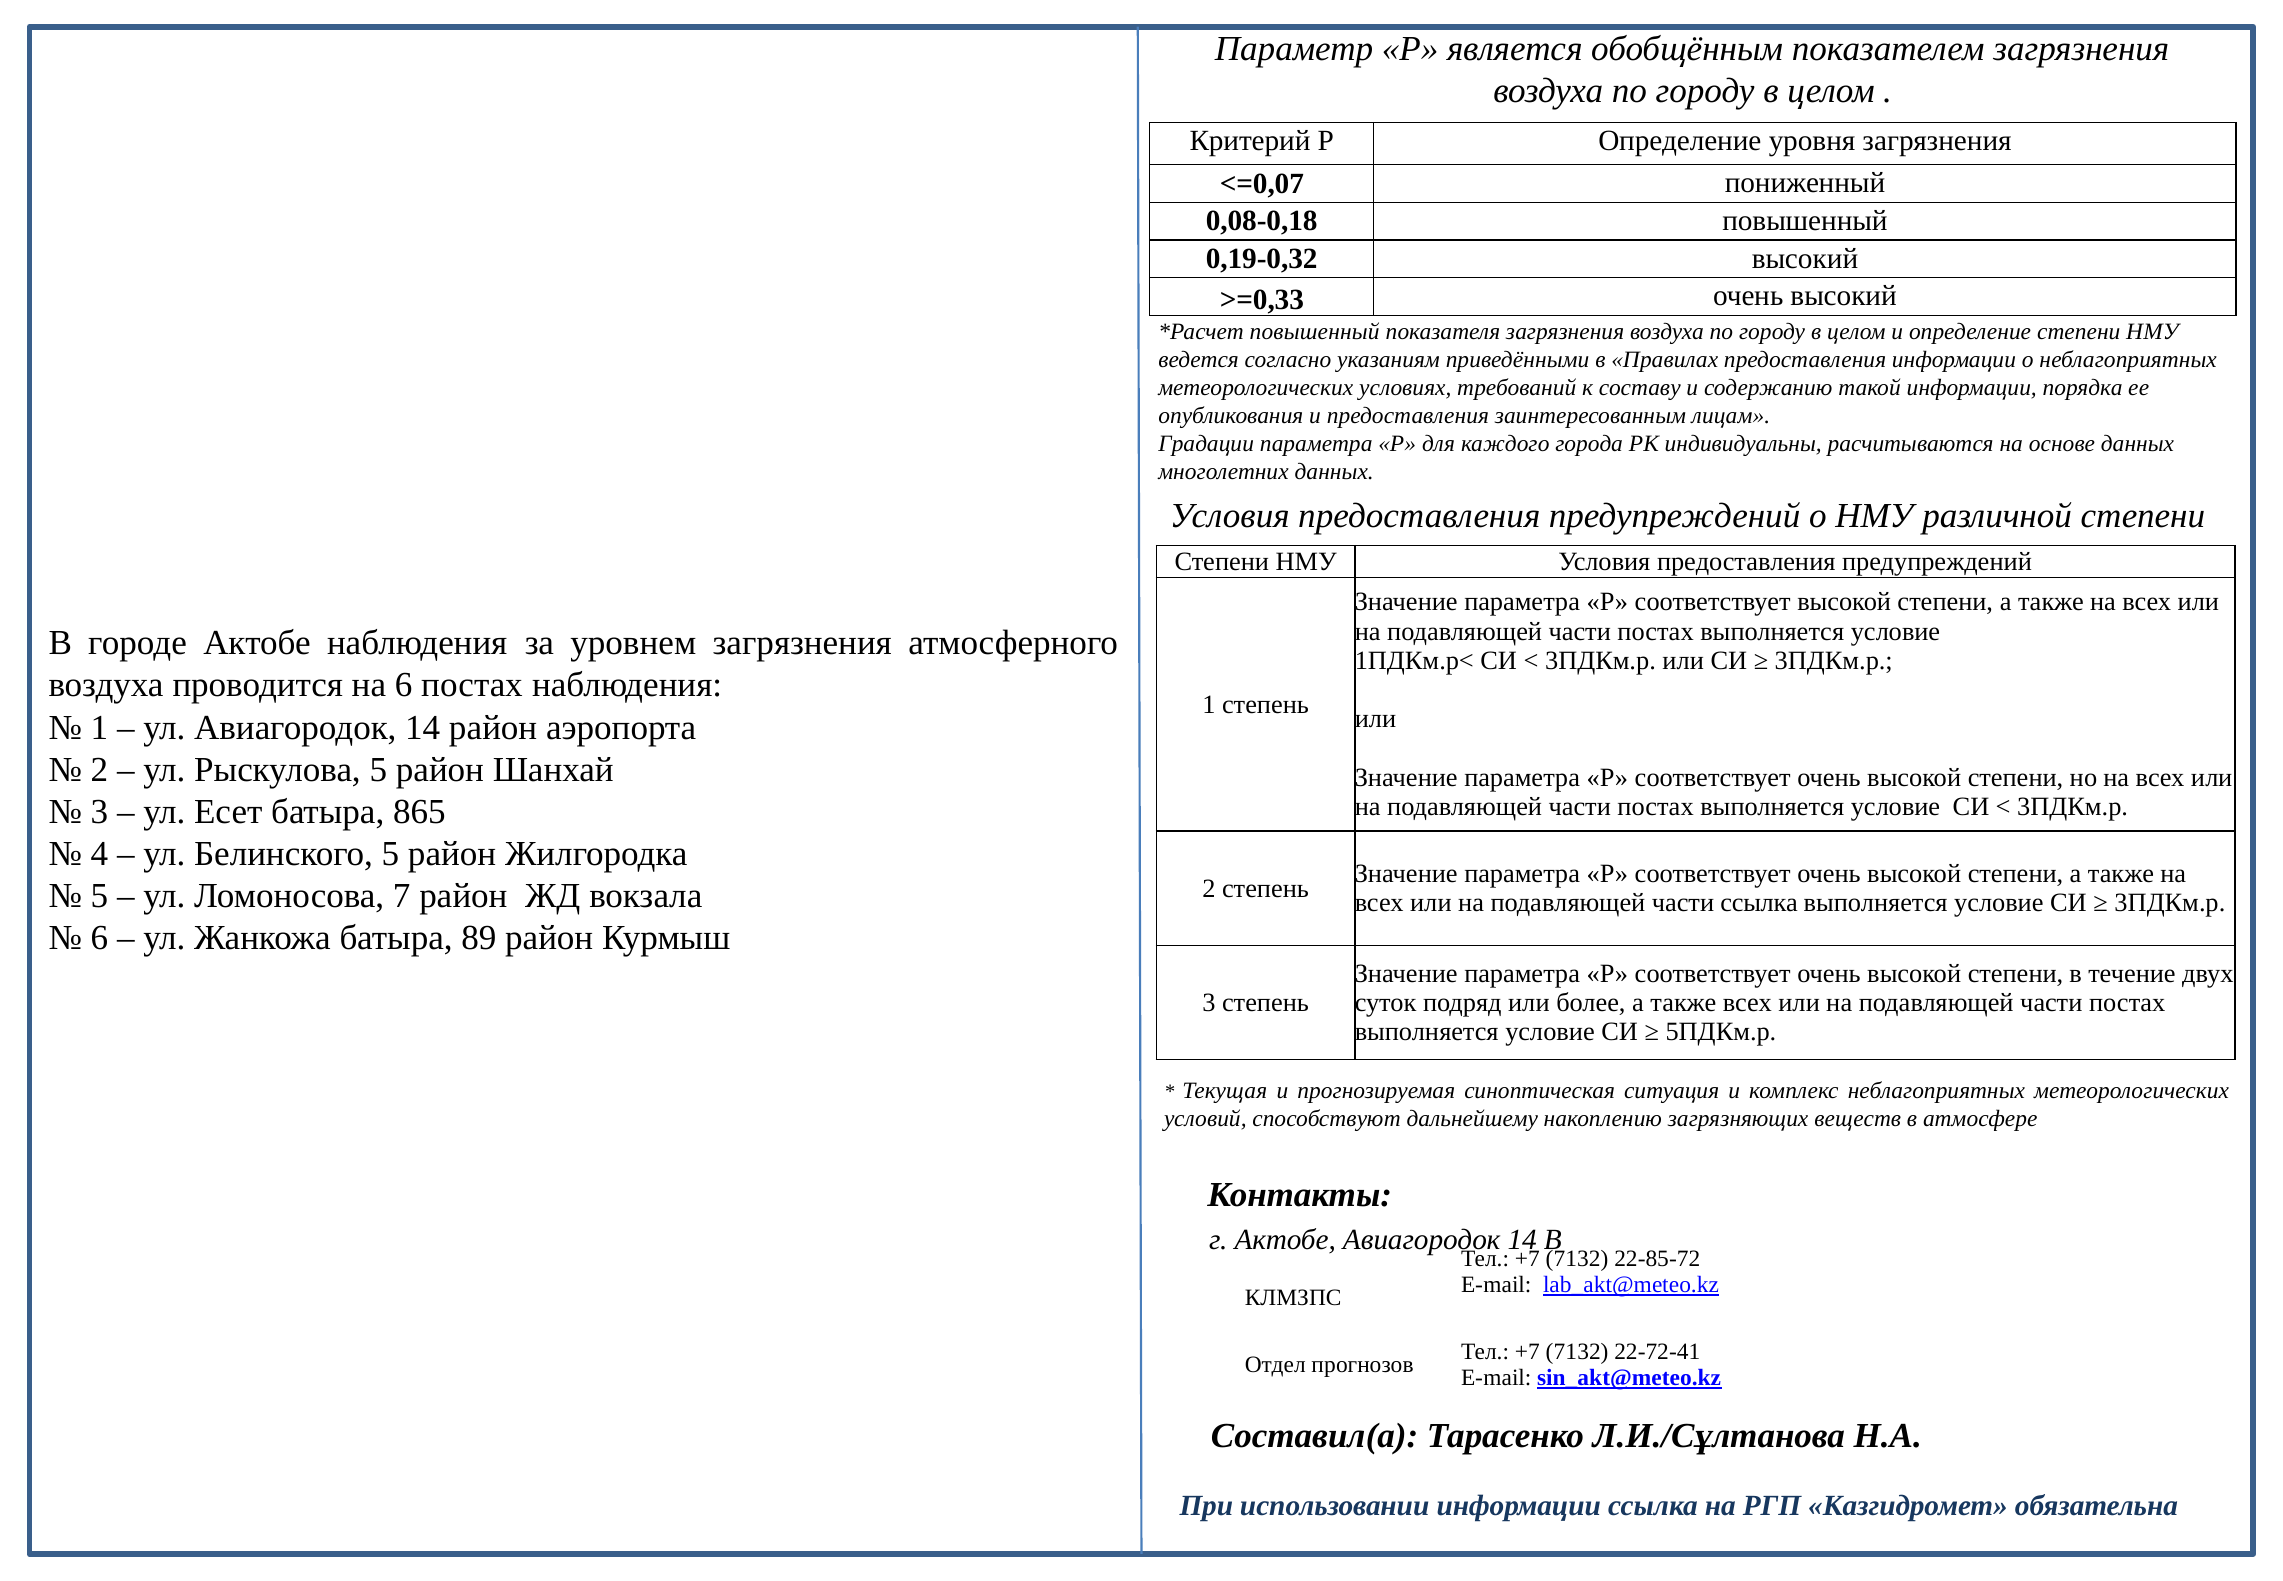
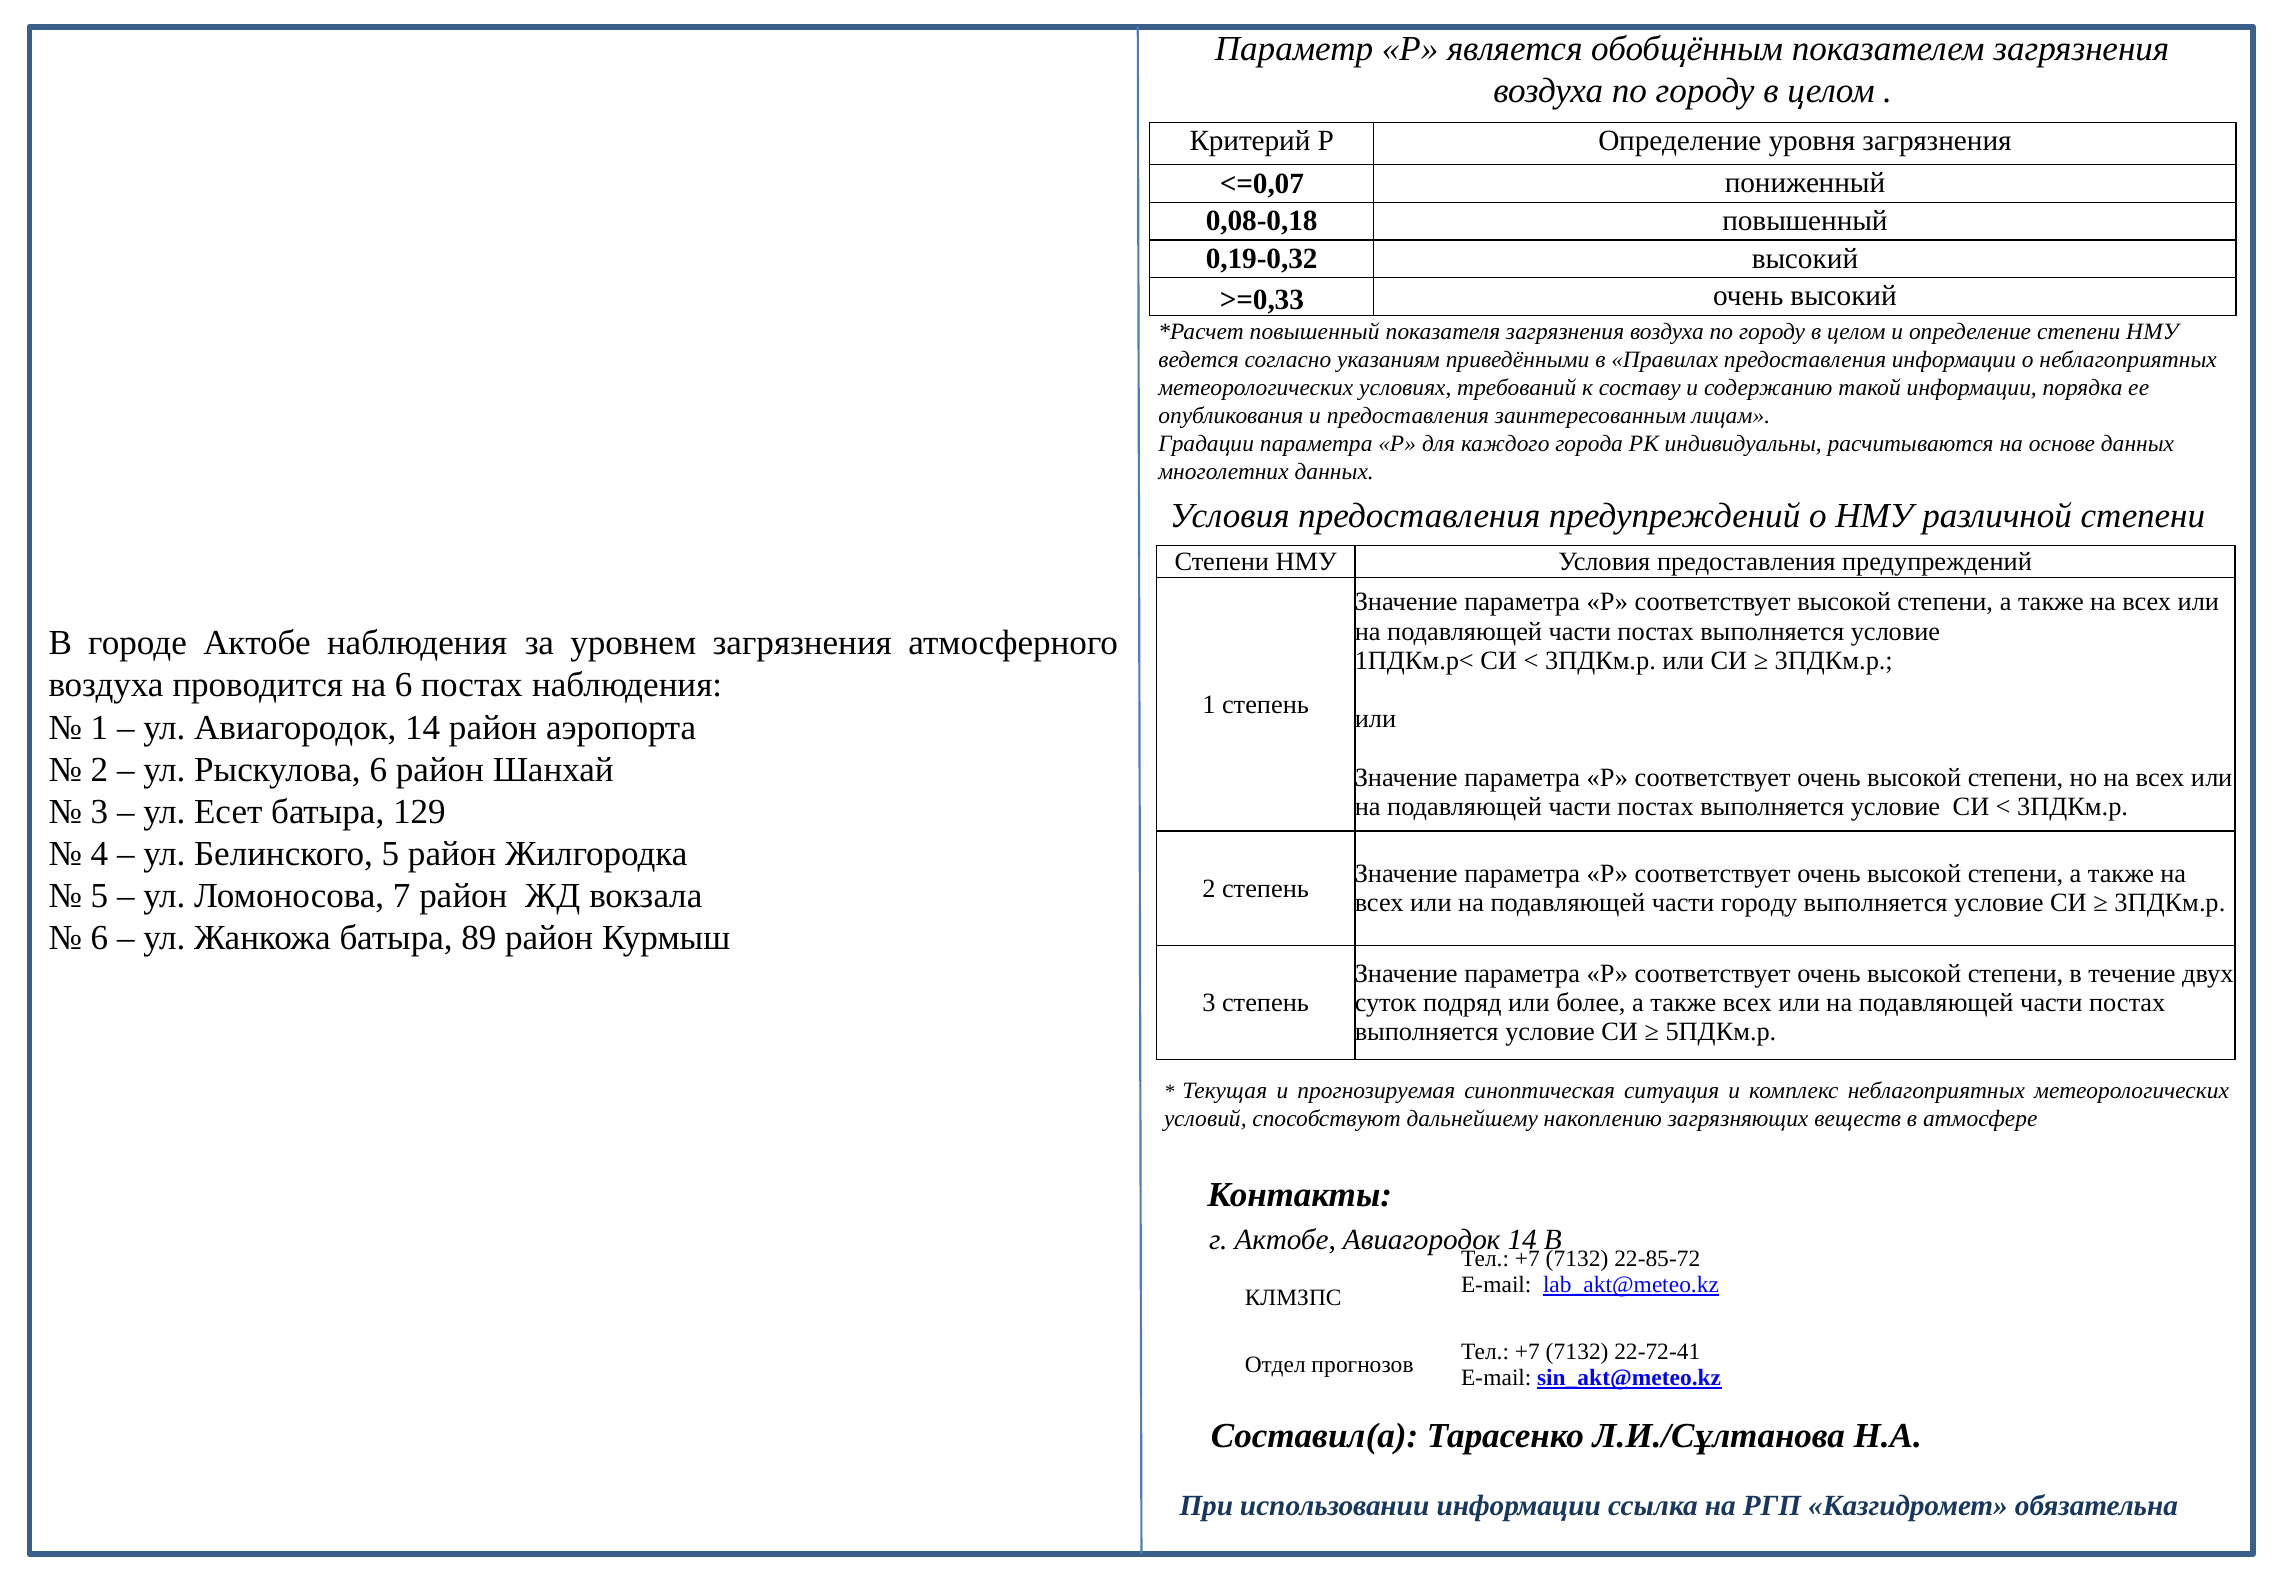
Рыскулова 5: 5 -> 6
865: 865 -> 129
части ссылка: ссылка -> городу
